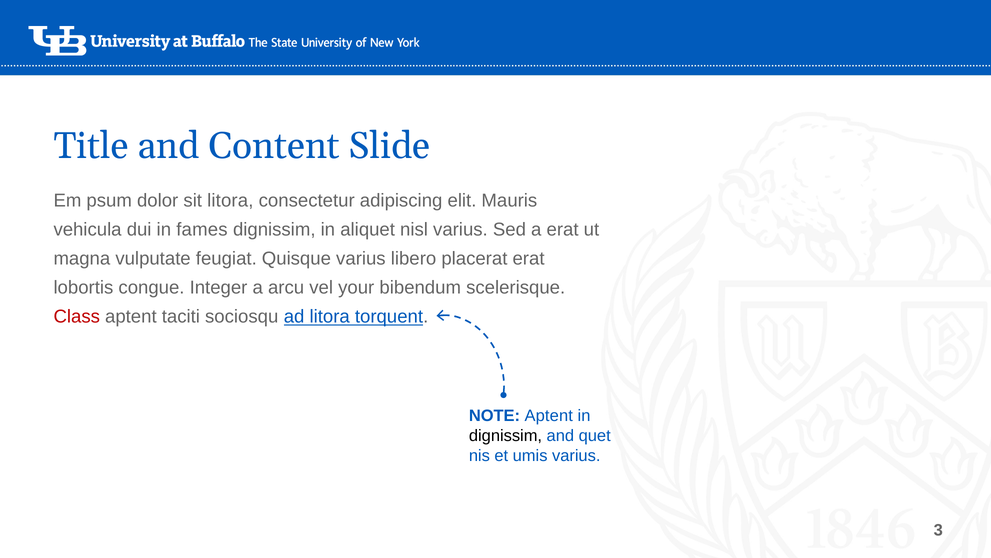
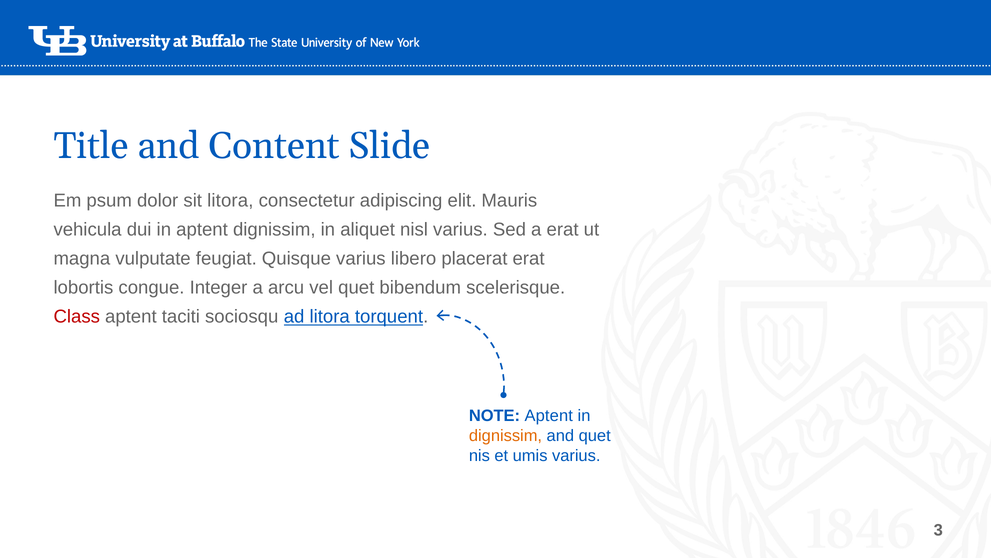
in fames: fames -> aptent
vel your: your -> quet
dignissim at (505, 435) colour: black -> orange
